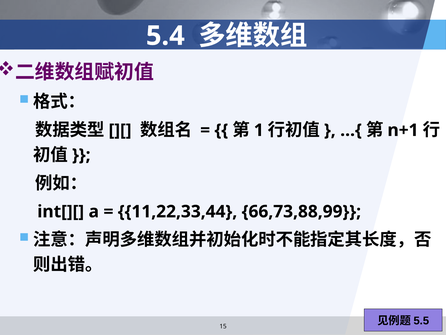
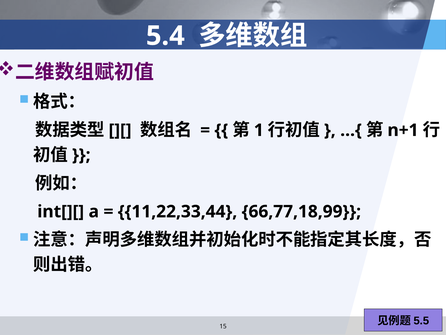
66,73,88,99: 66,73,88,99 -> 66,77,18,99
